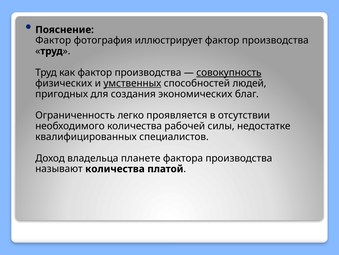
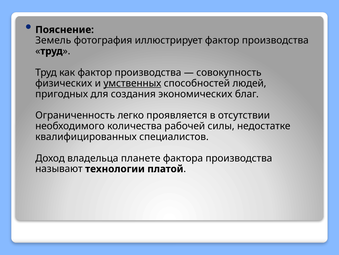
Фактор at (53, 40): Фактор -> Земель
совокупность underline: present -> none
называют количества: количества -> технологии
